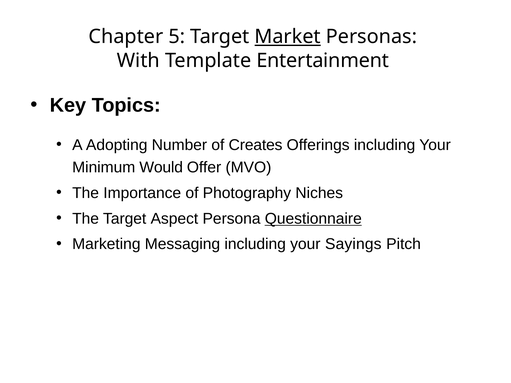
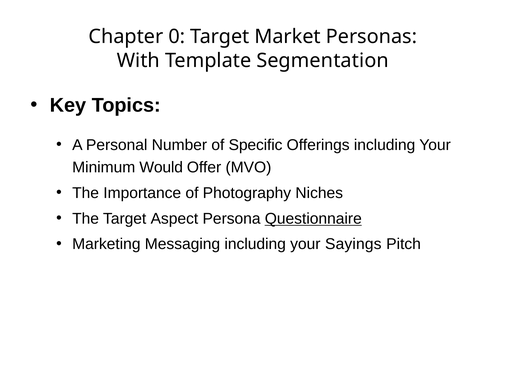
5: 5 -> 0
Market underline: present -> none
Entertainment: Entertainment -> Segmentation
Adopting: Adopting -> Personal
Creates: Creates -> Specific
